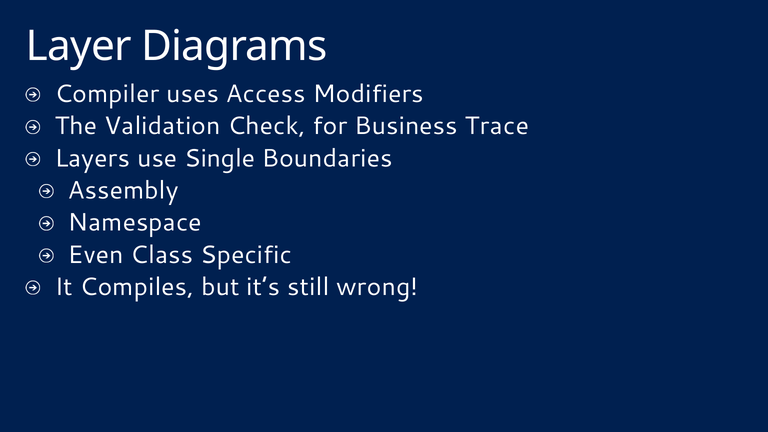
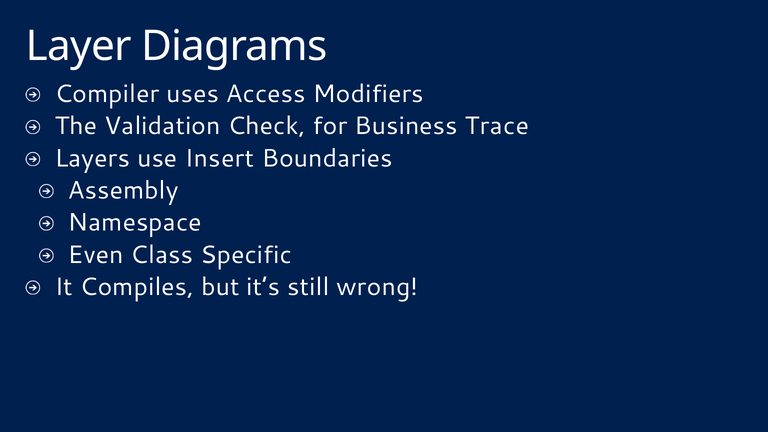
Single: Single -> Insert
